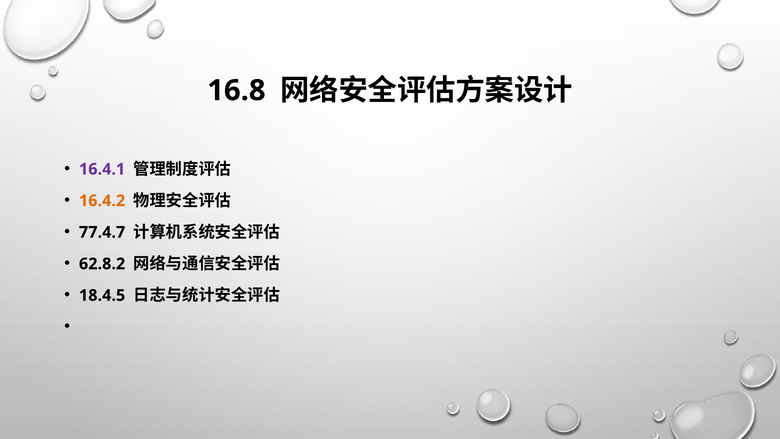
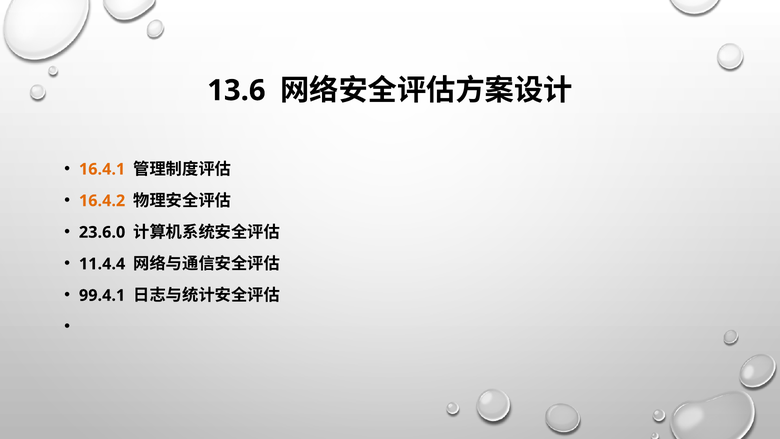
16.8: 16.8 -> 13.6
16.4.1 colour: purple -> orange
77.4.7: 77.4.7 -> 23.6.0
62.8.2: 62.8.2 -> 11.4.4
18.4.5: 18.4.5 -> 99.4.1
